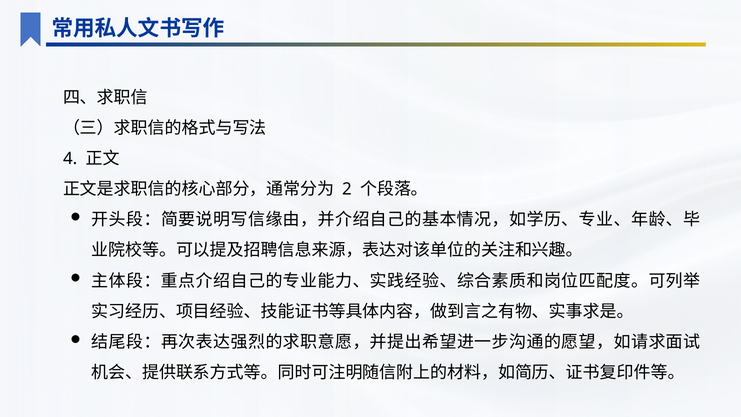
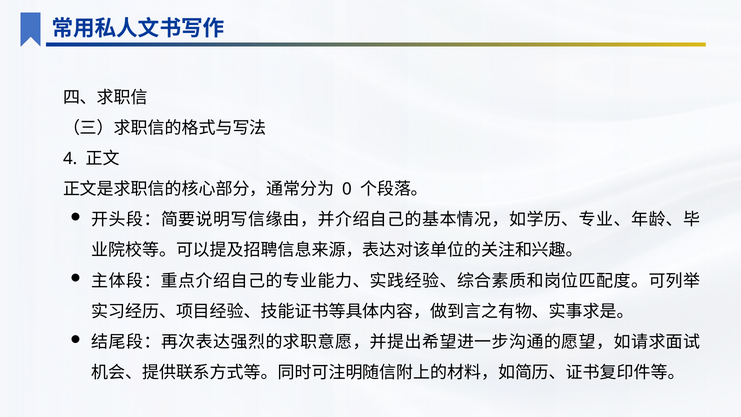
2: 2 -> 0
